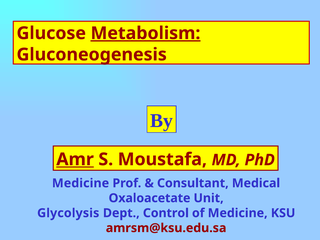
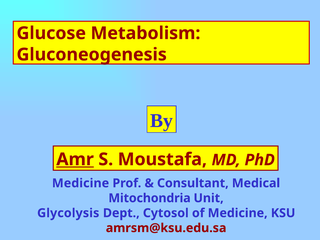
Metabolism underline: present -> none
Oxaloacetate: Oxaloacetate -> Mitochondria
Control: Control -> Cytosol
